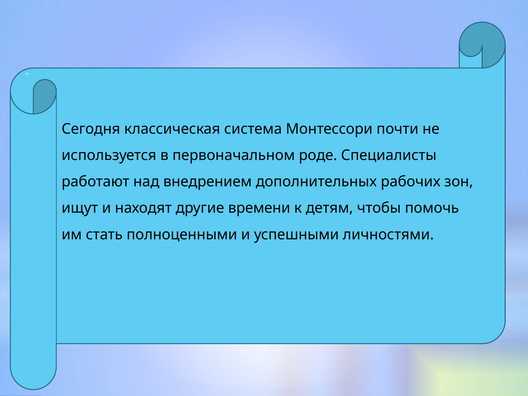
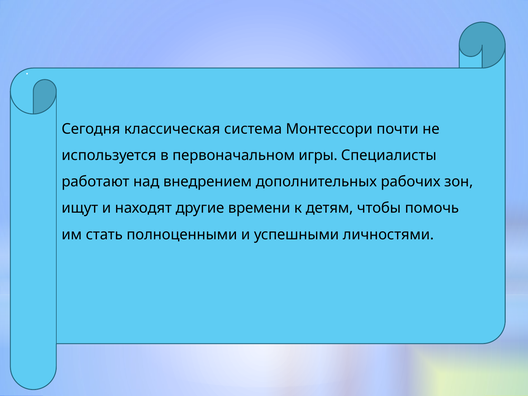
роде: роде -> игры
